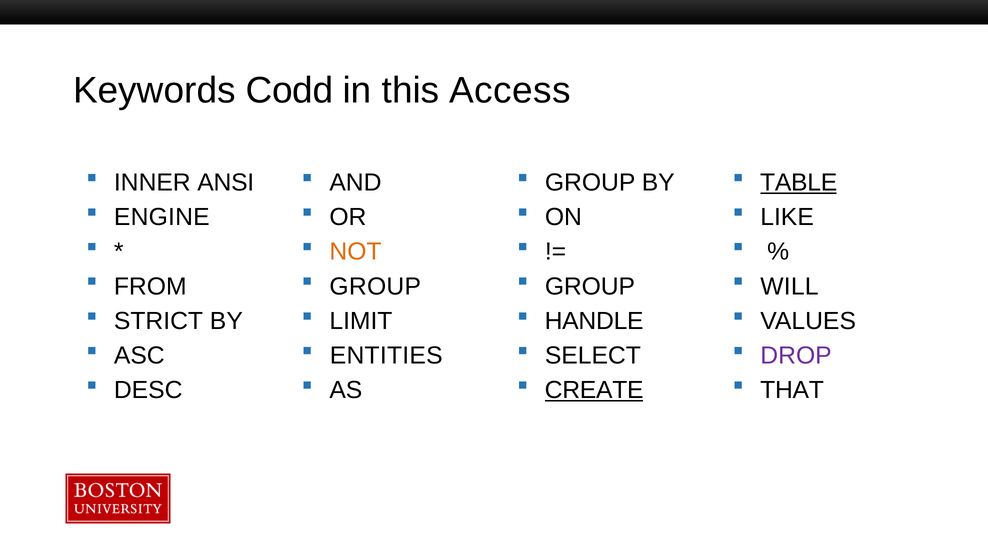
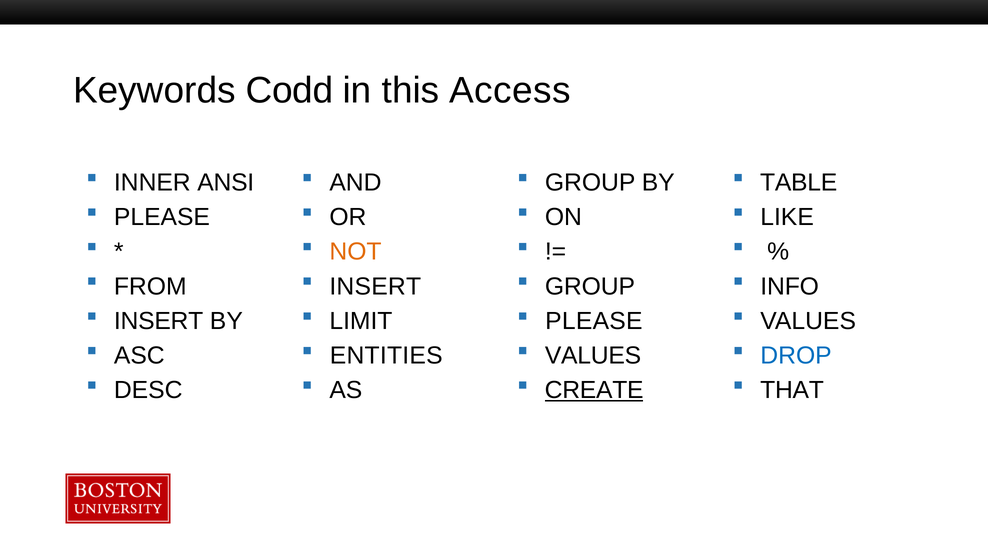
TABLE underline: present -> none
ENGINE at (162, 217): ENGINE -> PLEASE
GROUP at (375, 286): GROUP -> INSERT
WILL: WILL -> INFO
STRICT at (159, 321): STRICT -> INSERT
HANDLE at (594, 321): HANDLE -> PLEASE
SELECT at (593, 355): SELECT -> VALUES
DROP colour: purple -> blue
